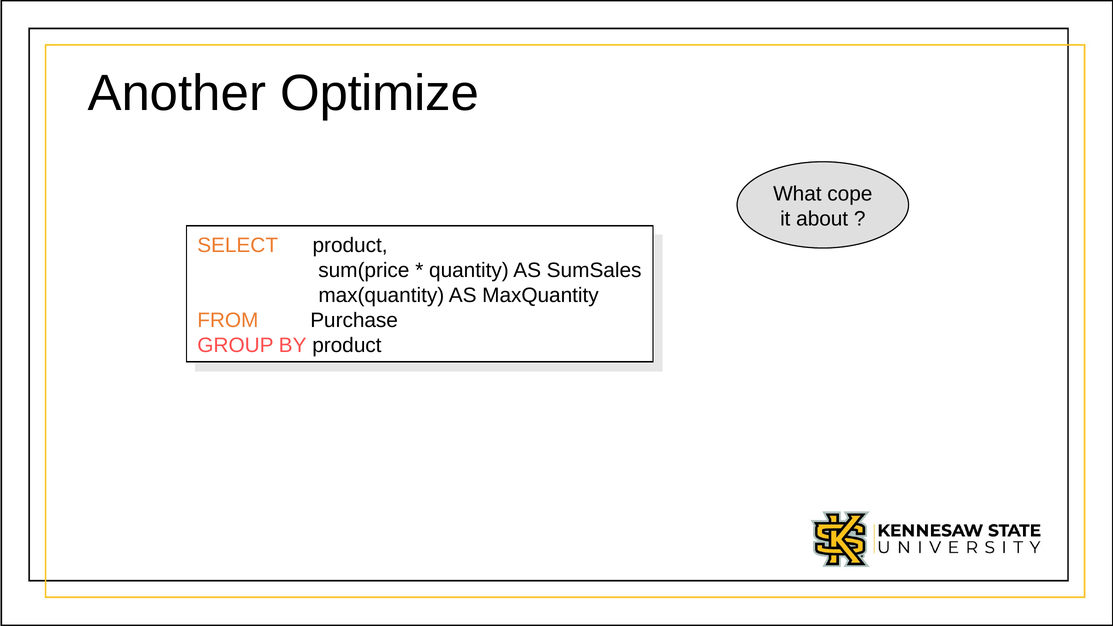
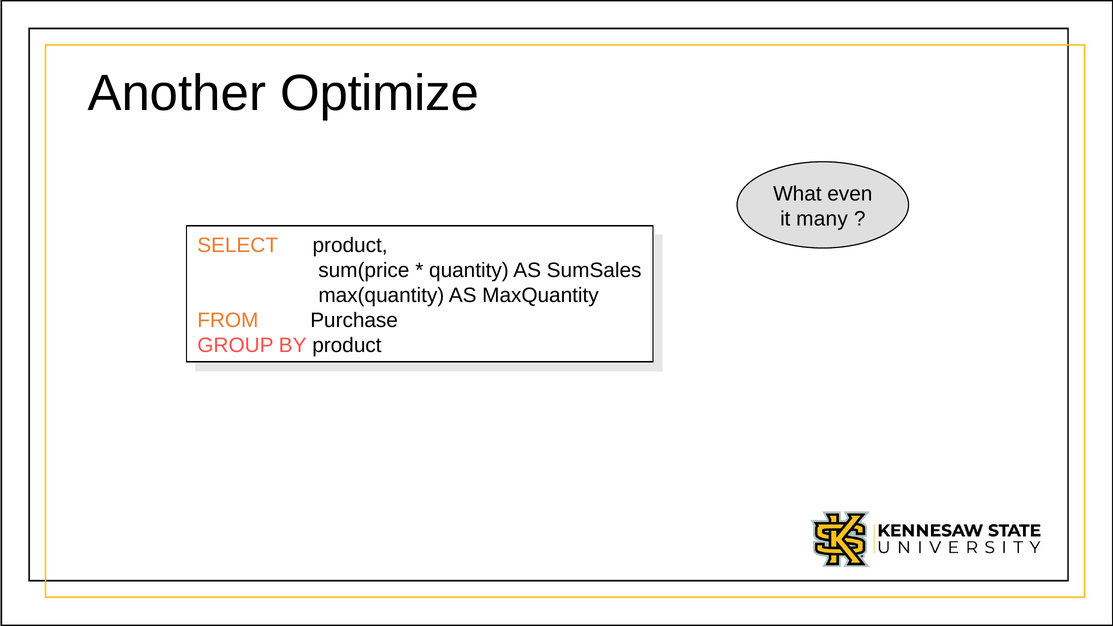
cope: cope -> even
about: about -> many
